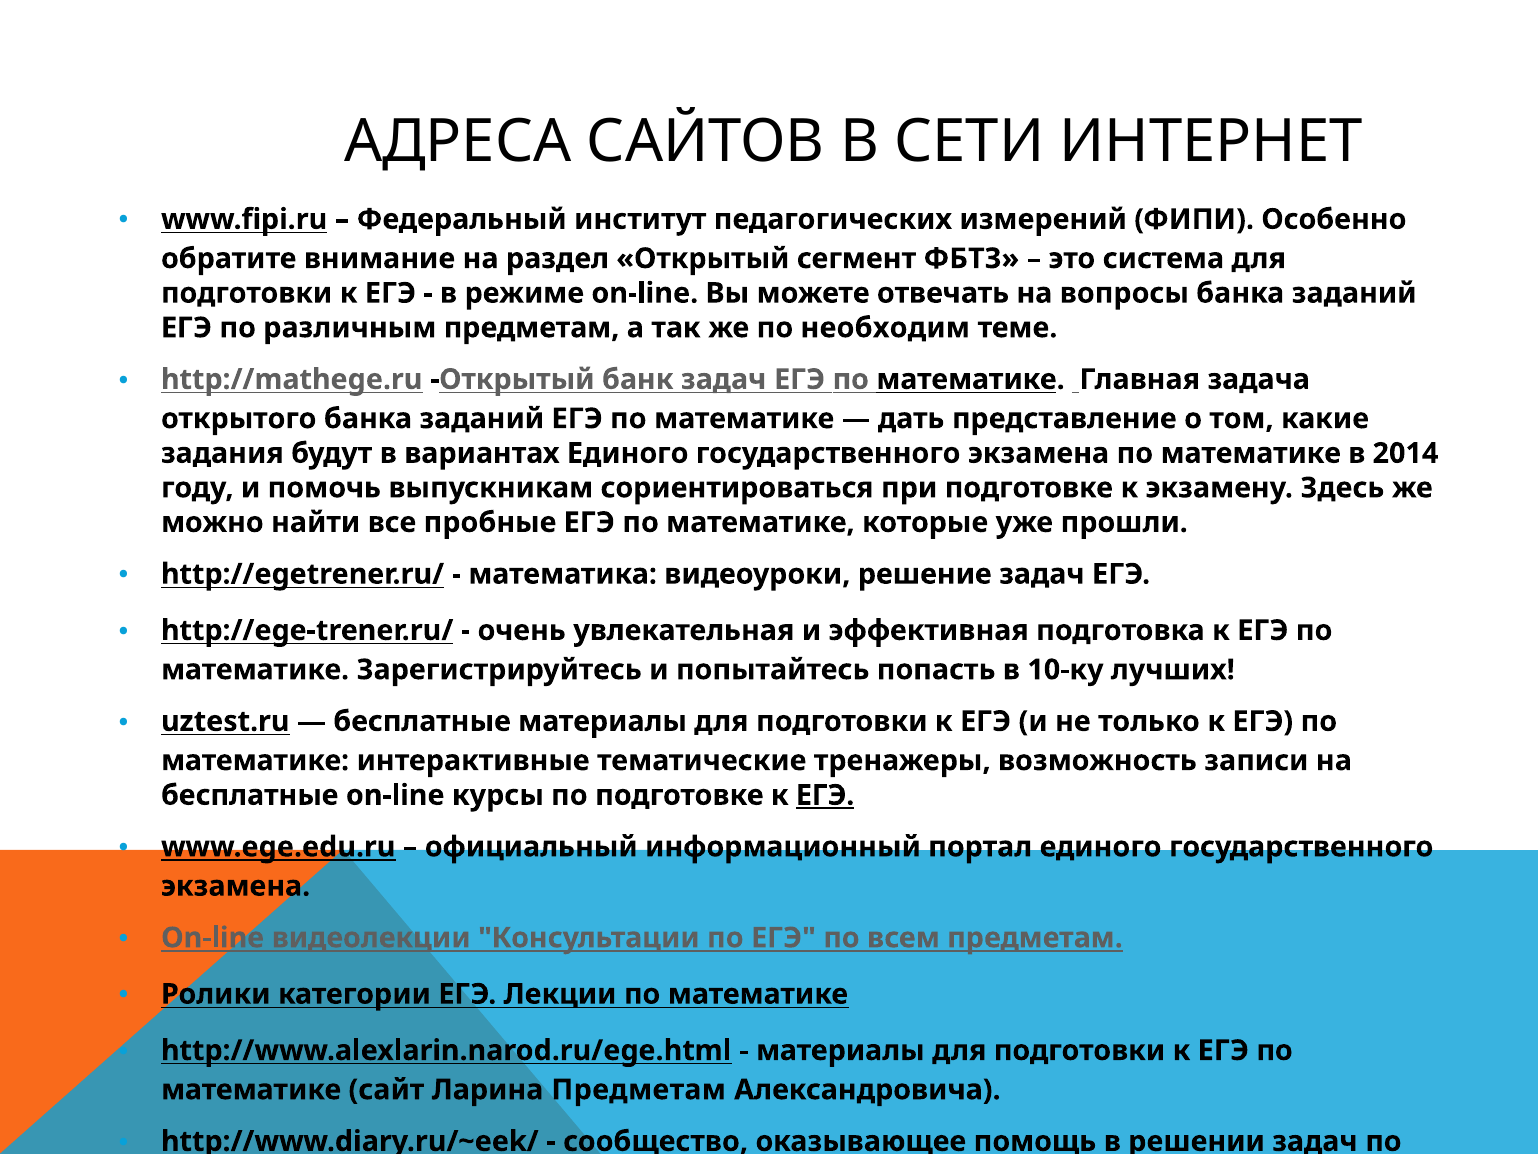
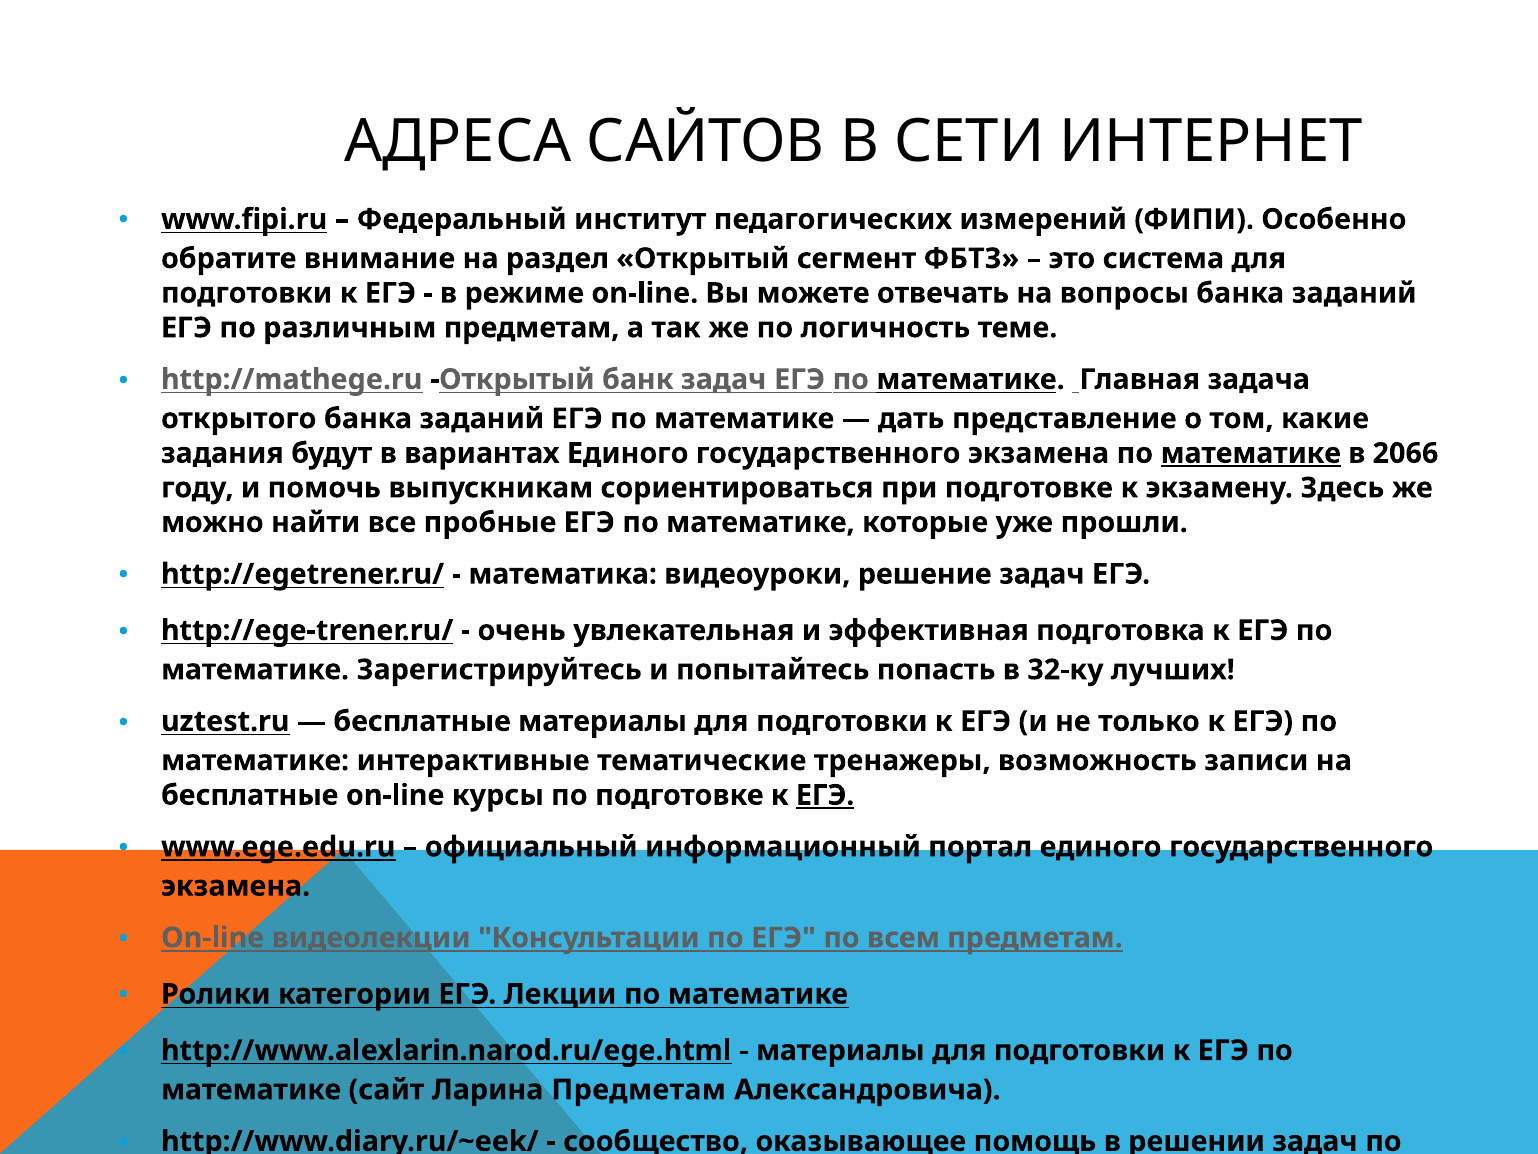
необходим: необходим -> логичность
математике at (1251, 453) underline: none -> present
2014: 2014 -> 2066
10-ку: 10-ку -> 32-ку
